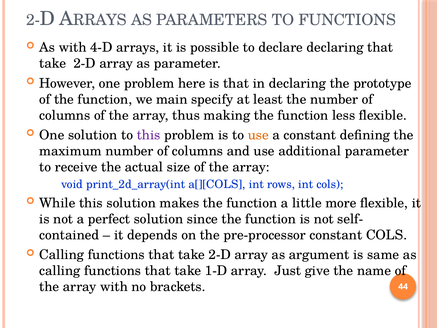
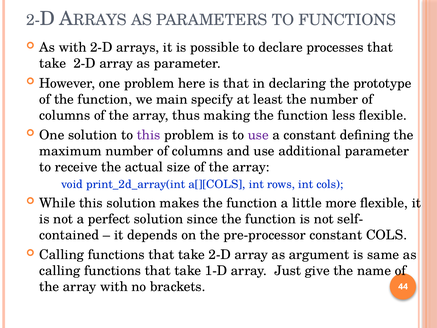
with 4-D: 4-D -> 2-D
declare declaring: declaring -> processes
use at (258, 135) colour: orange -> purple
